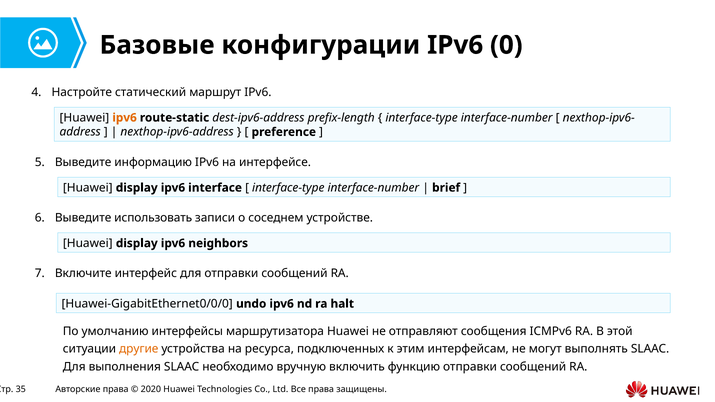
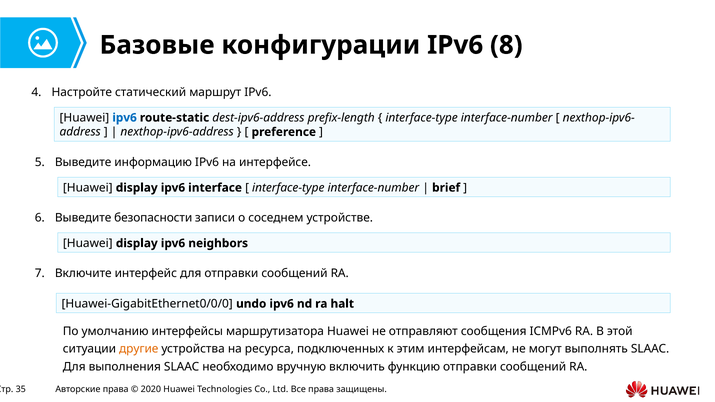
0: 0 -> 8
ipv6 at (125, 118) colour: orange -> blue
использовать: использовать -> безопасности
